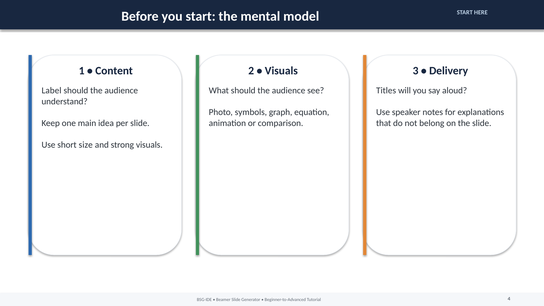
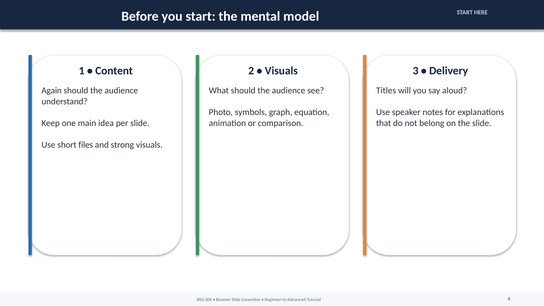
Label: Label -> Again
size: size -> files
